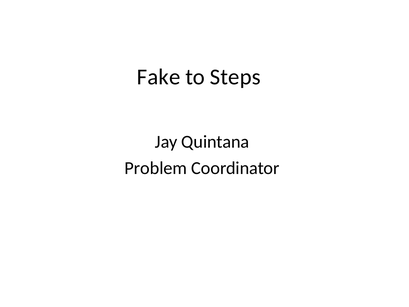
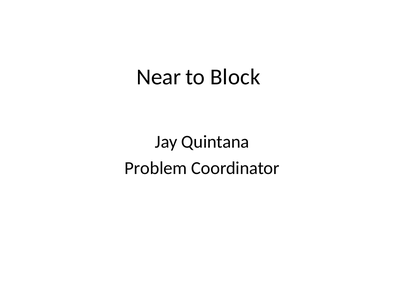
Fake: Fake -> Near
Steps: Steps -> Block
